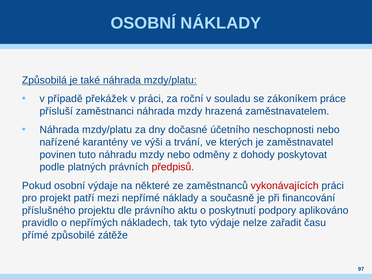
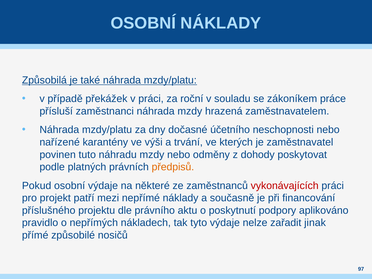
předpisů colour: red -> orange
času: času -> jinak
zátěže: zátěže -> nosičů
